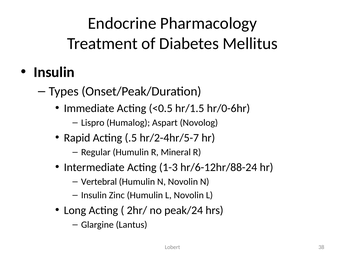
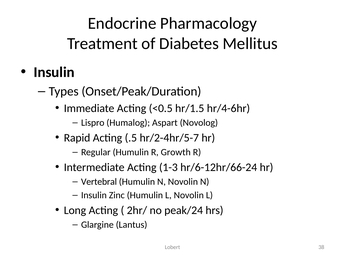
hr/0-6hr: hr/0-6hr -> hr/4-6hr
Mineral: Mineral -> Growth
hr/6-12hr/88-24: hr/6-12hr/88-24 -> hr/6-12hr/66-24
